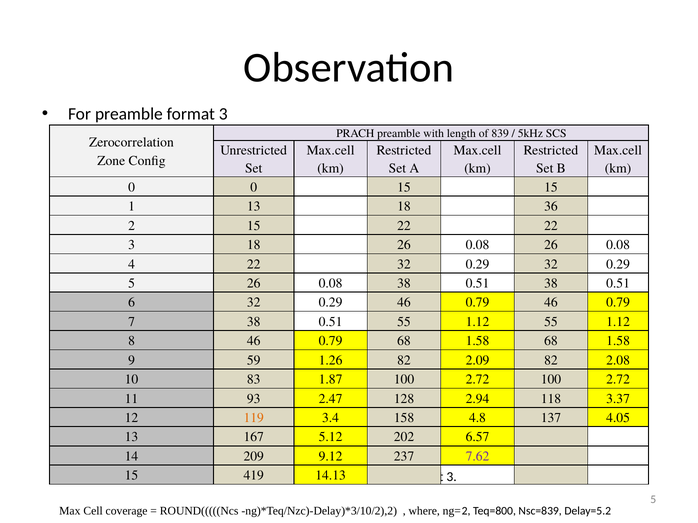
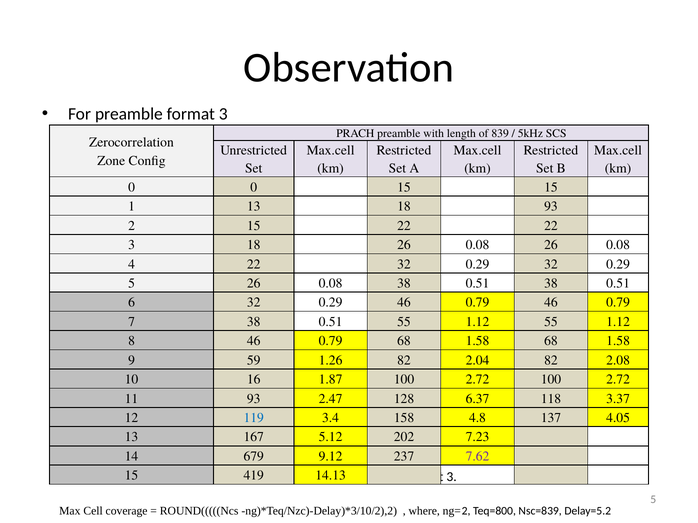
18 36: 36 -> 93
2.09: 2.09 -> 2.04
83: 83 -> 16
2.94: 2.94 -> 6.37
119 colour: orange -> blue
6.57: 6.57 -> 7.23
209: 209 -> 679
